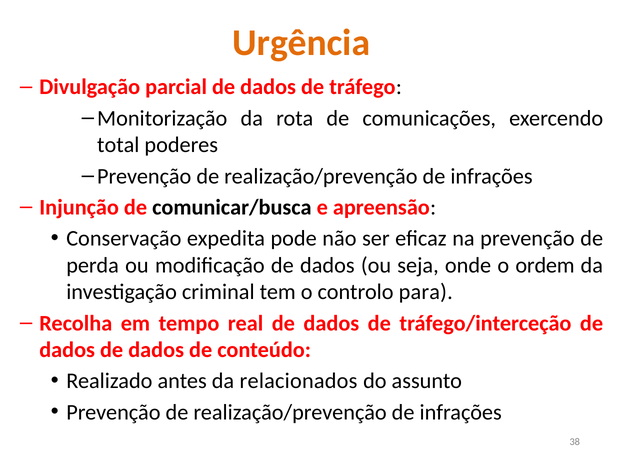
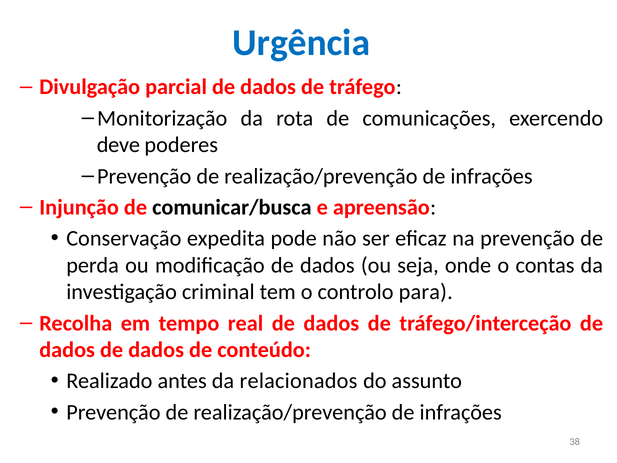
Urgência colour: orange -> blue
total: total -> deve
ordem: ordem -> contas
